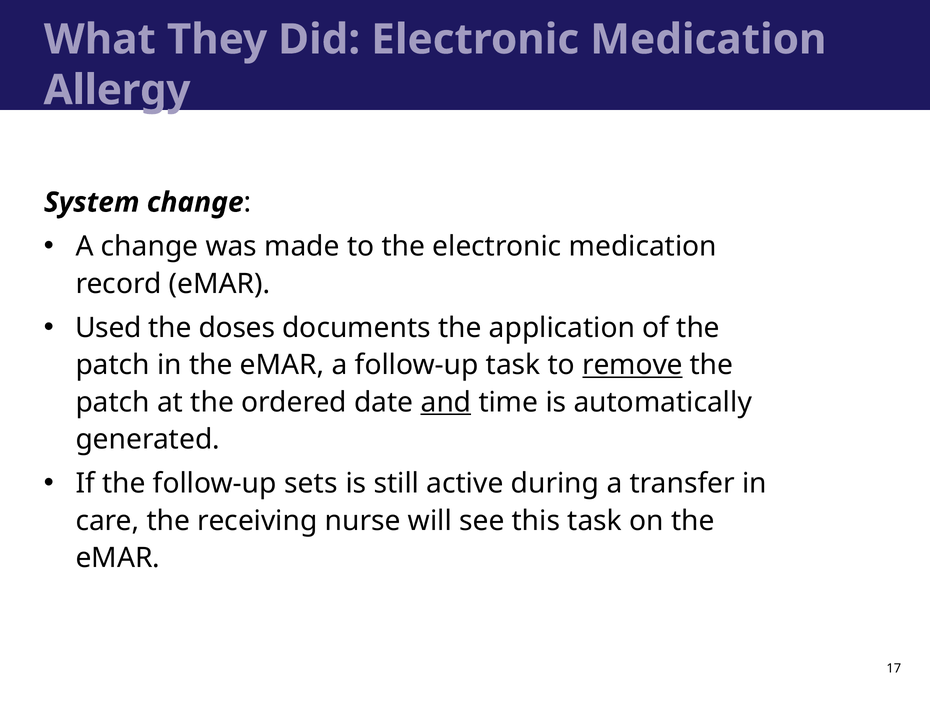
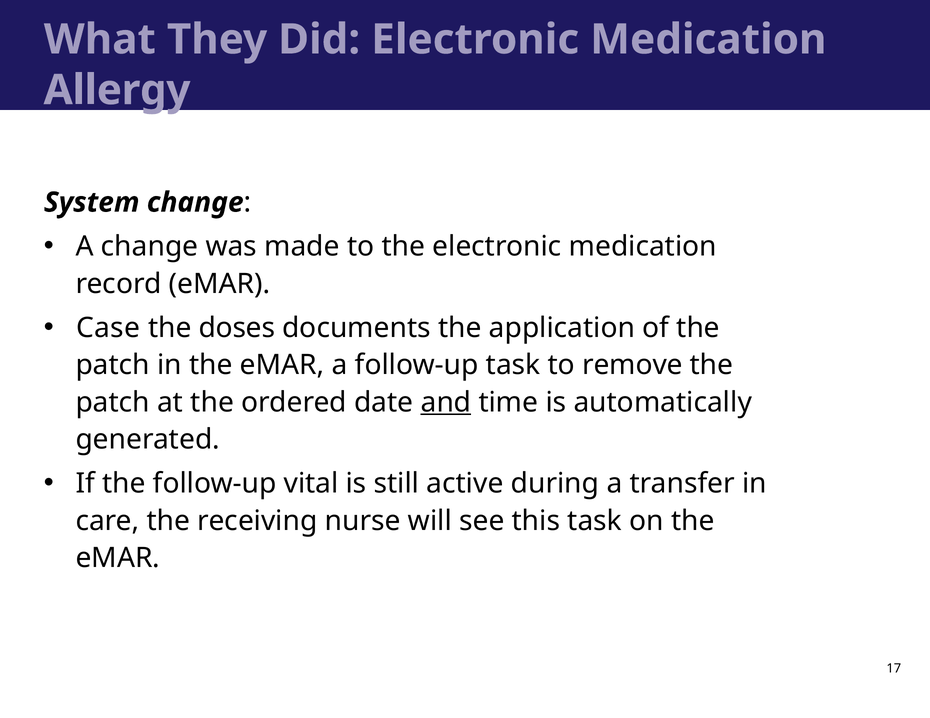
Used: Used -> Case
remove underline: present -> none
sets: sets -> vital
